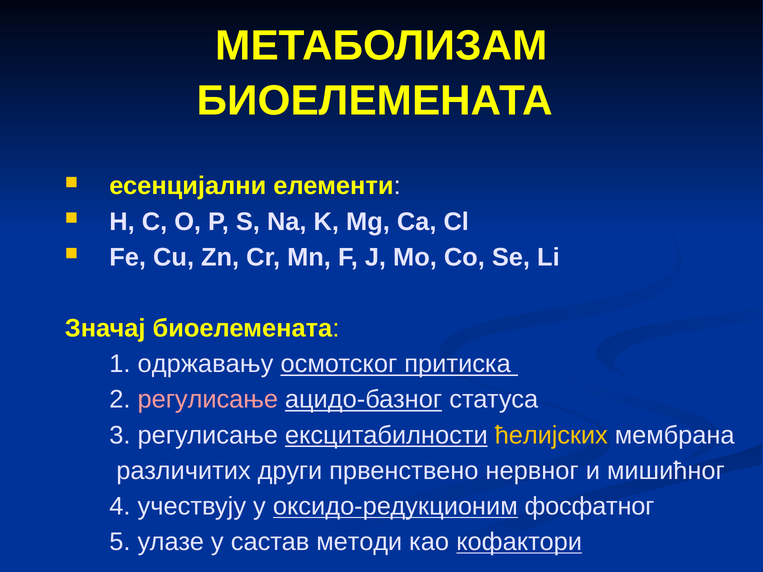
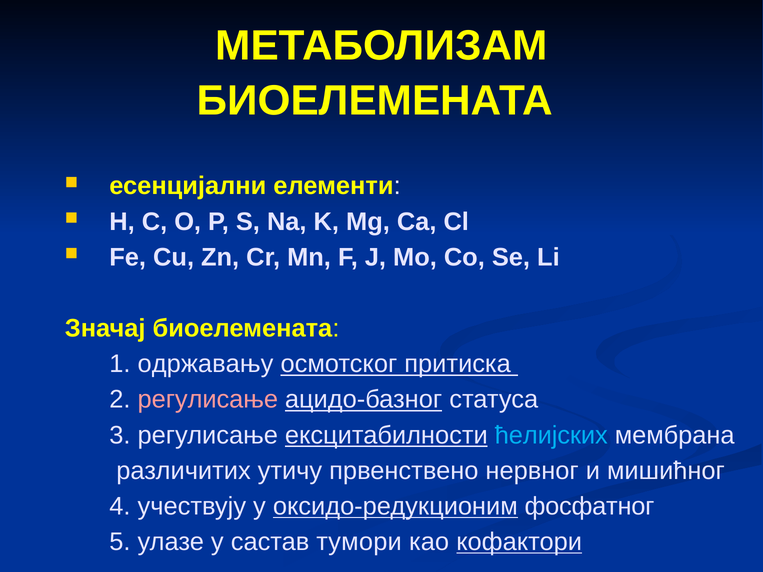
ћелијских colour: yellow -> light blue
други: други -> утичу
методи: методи -> тумори
